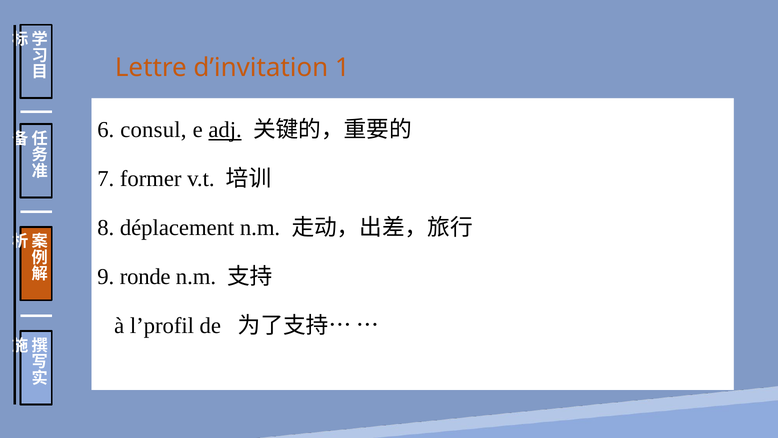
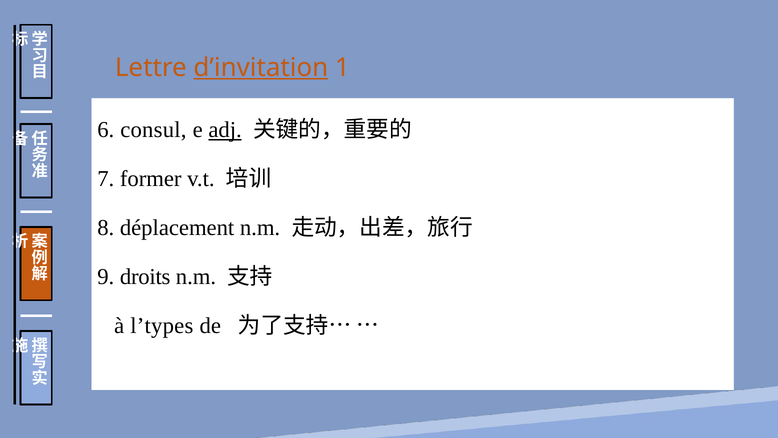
d’invitation underline: none -> present
ronde: ronde -> droits
l’profil: l’profil -> l’types
